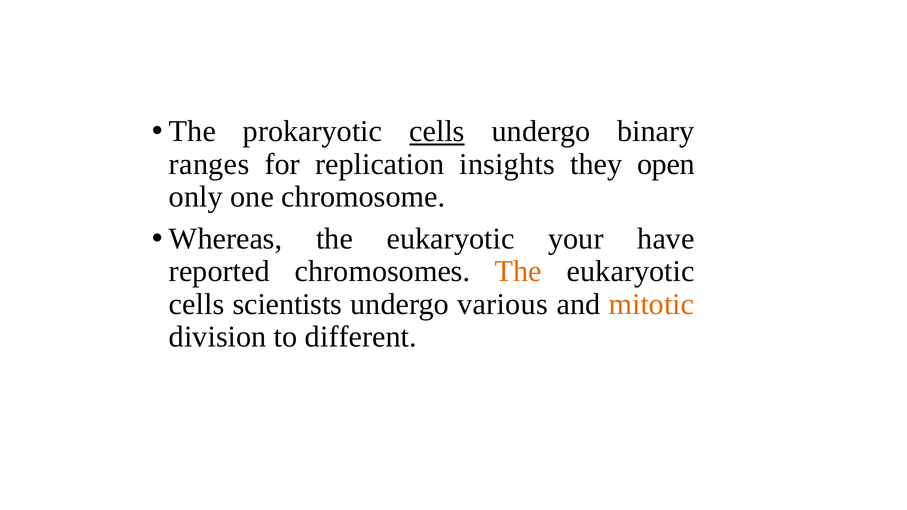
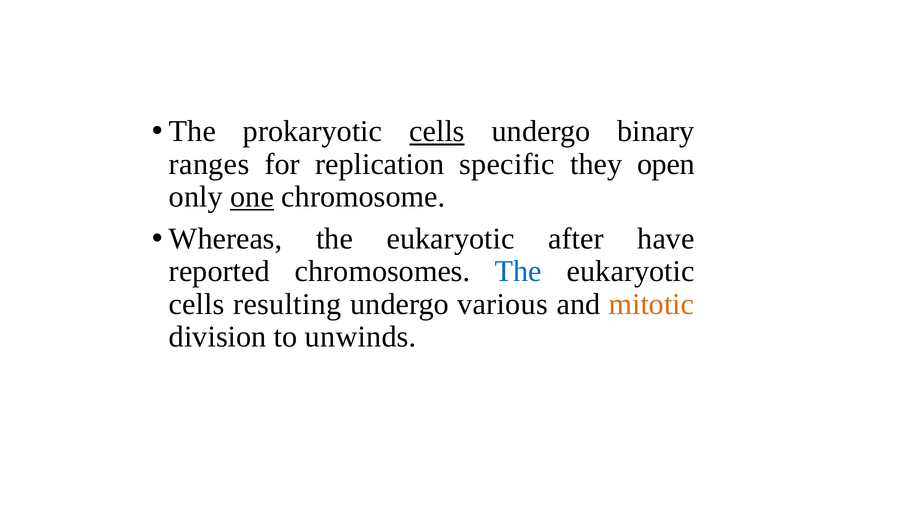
insights: insights -> specific
one underline: none -> present
your: your -> after
The at (518, 272) colour: orange -> blue
scientists: scientists -> resulting
different: different -> unwinds
